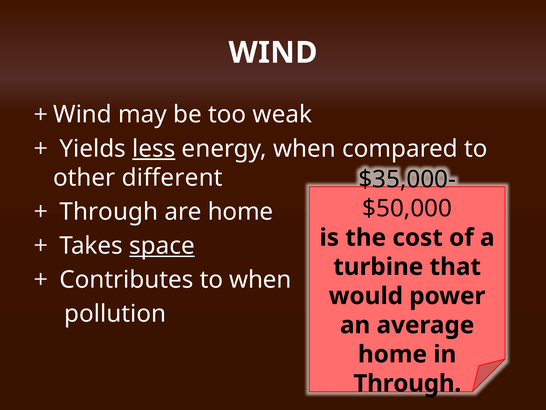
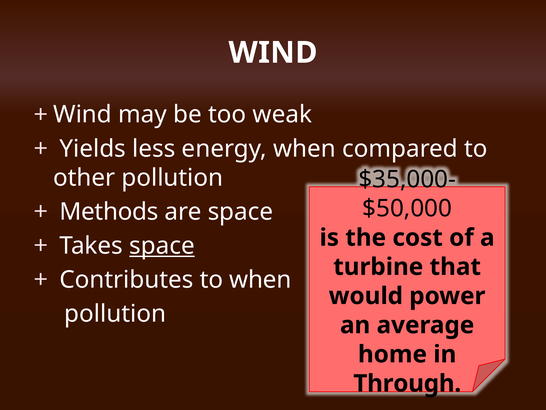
less underline: present -> none
other different: different -> pollution
Through at (109, 212): Through -> Methods
are home: home -> space
